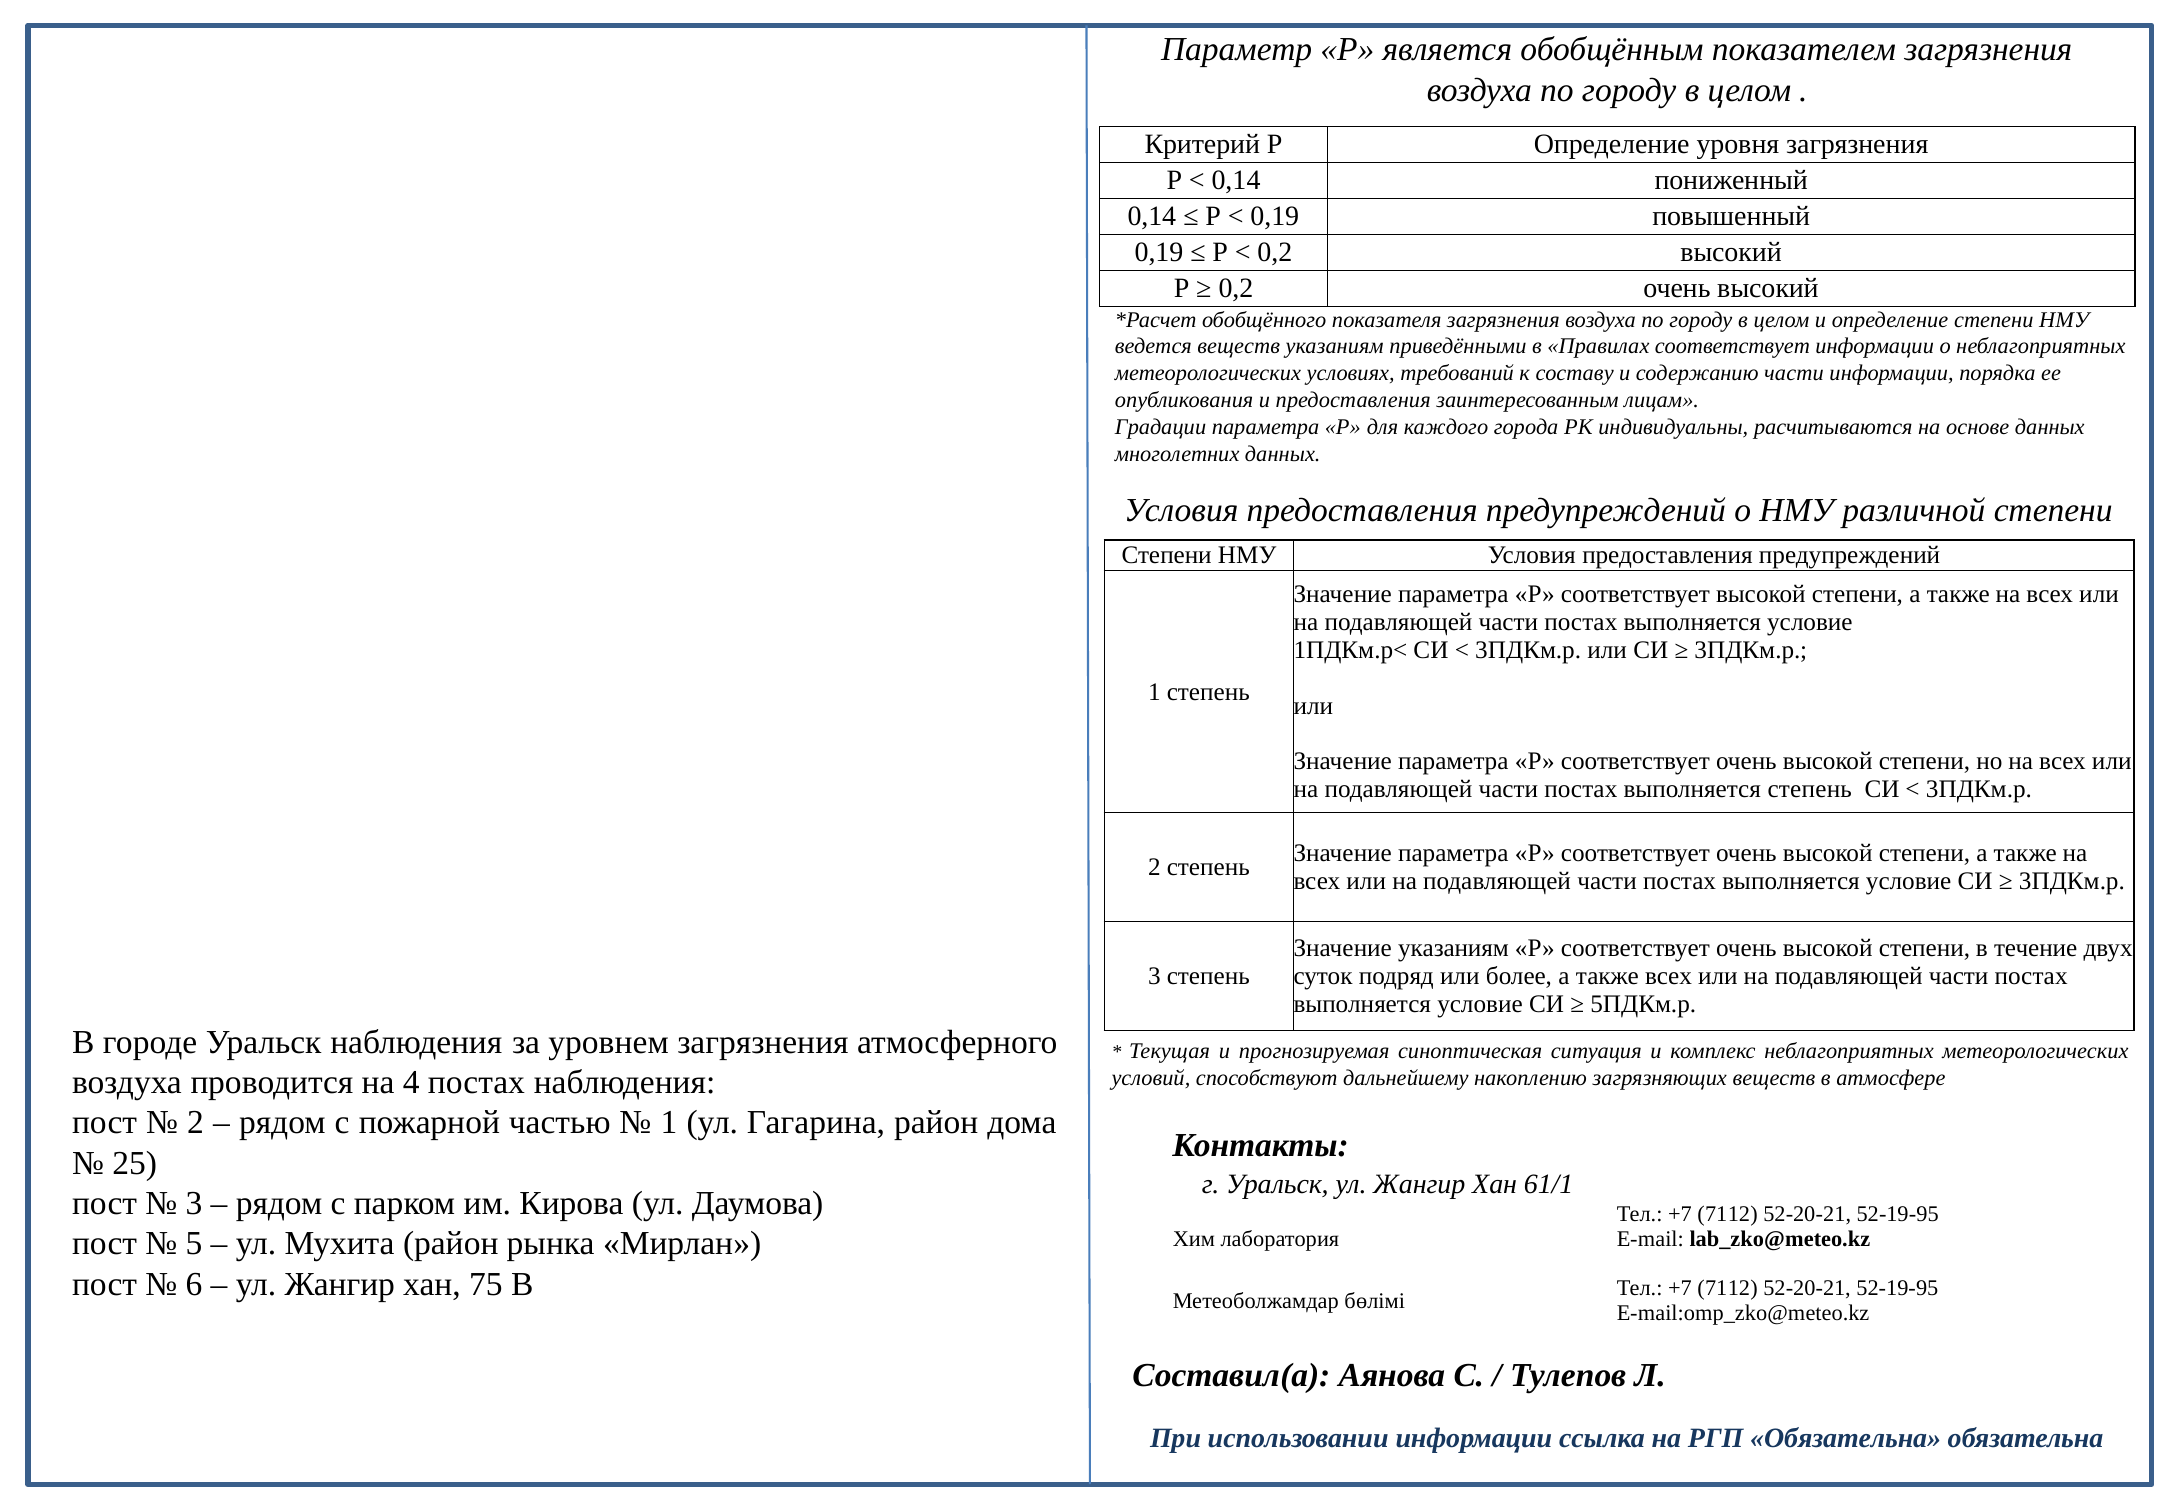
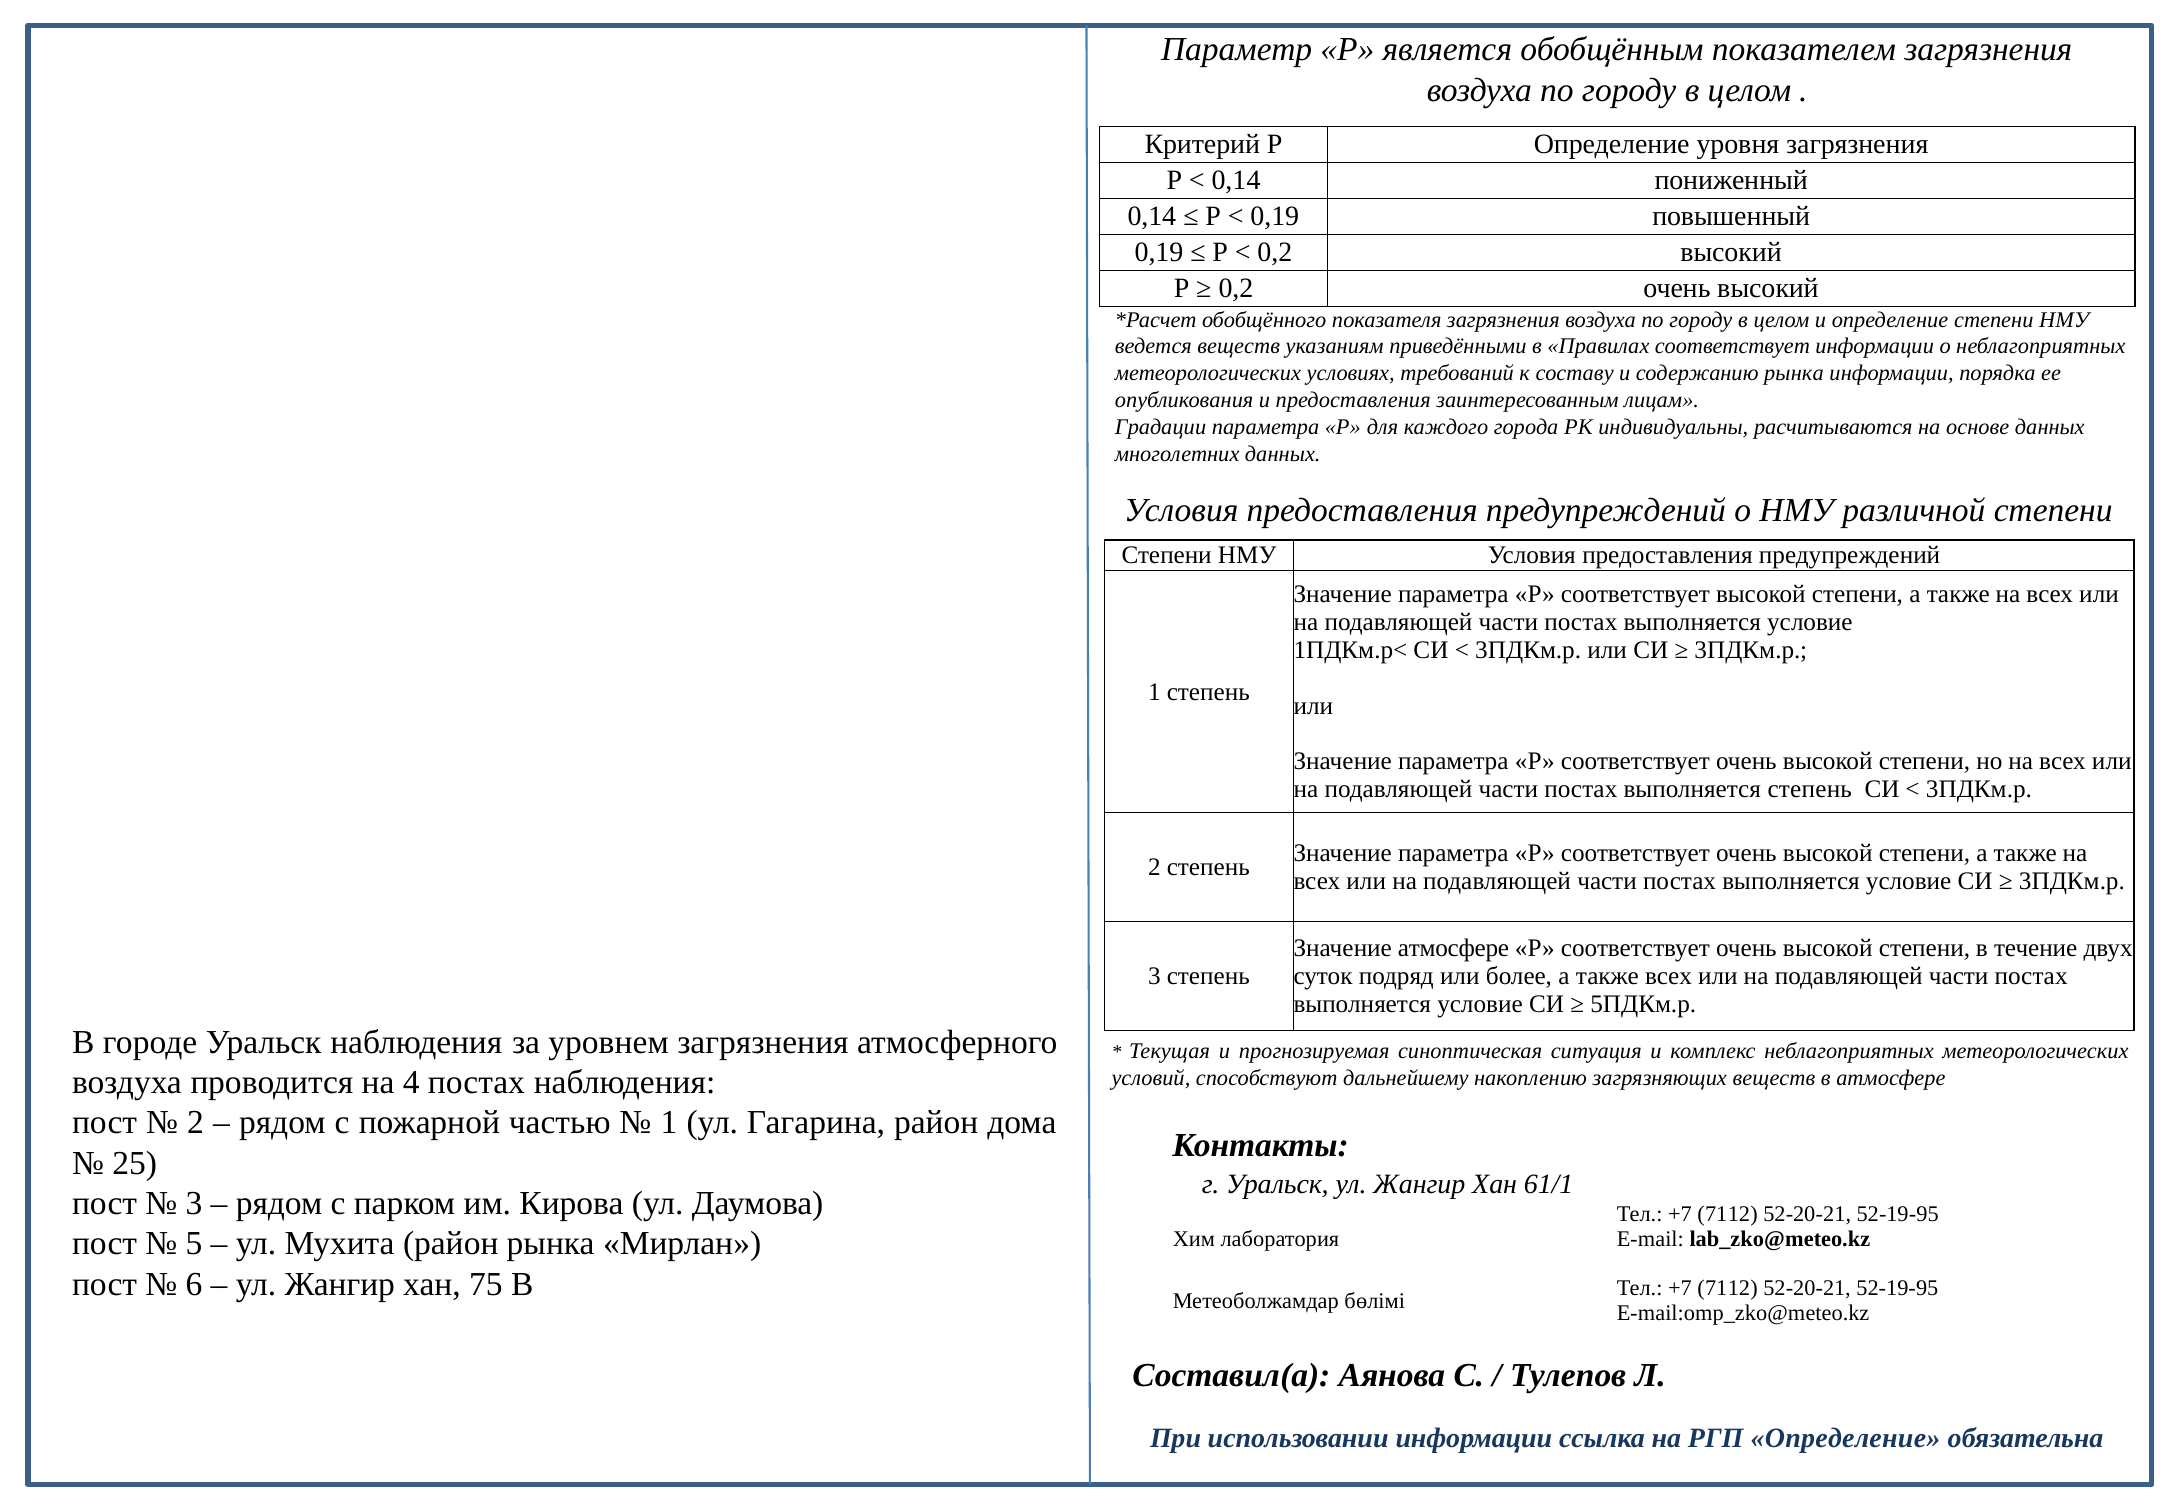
содержанию части: части -> рынка
Значение указаниям: указаниям -> атмосфере
РГП Обязательна: Обязательна -> Определение
